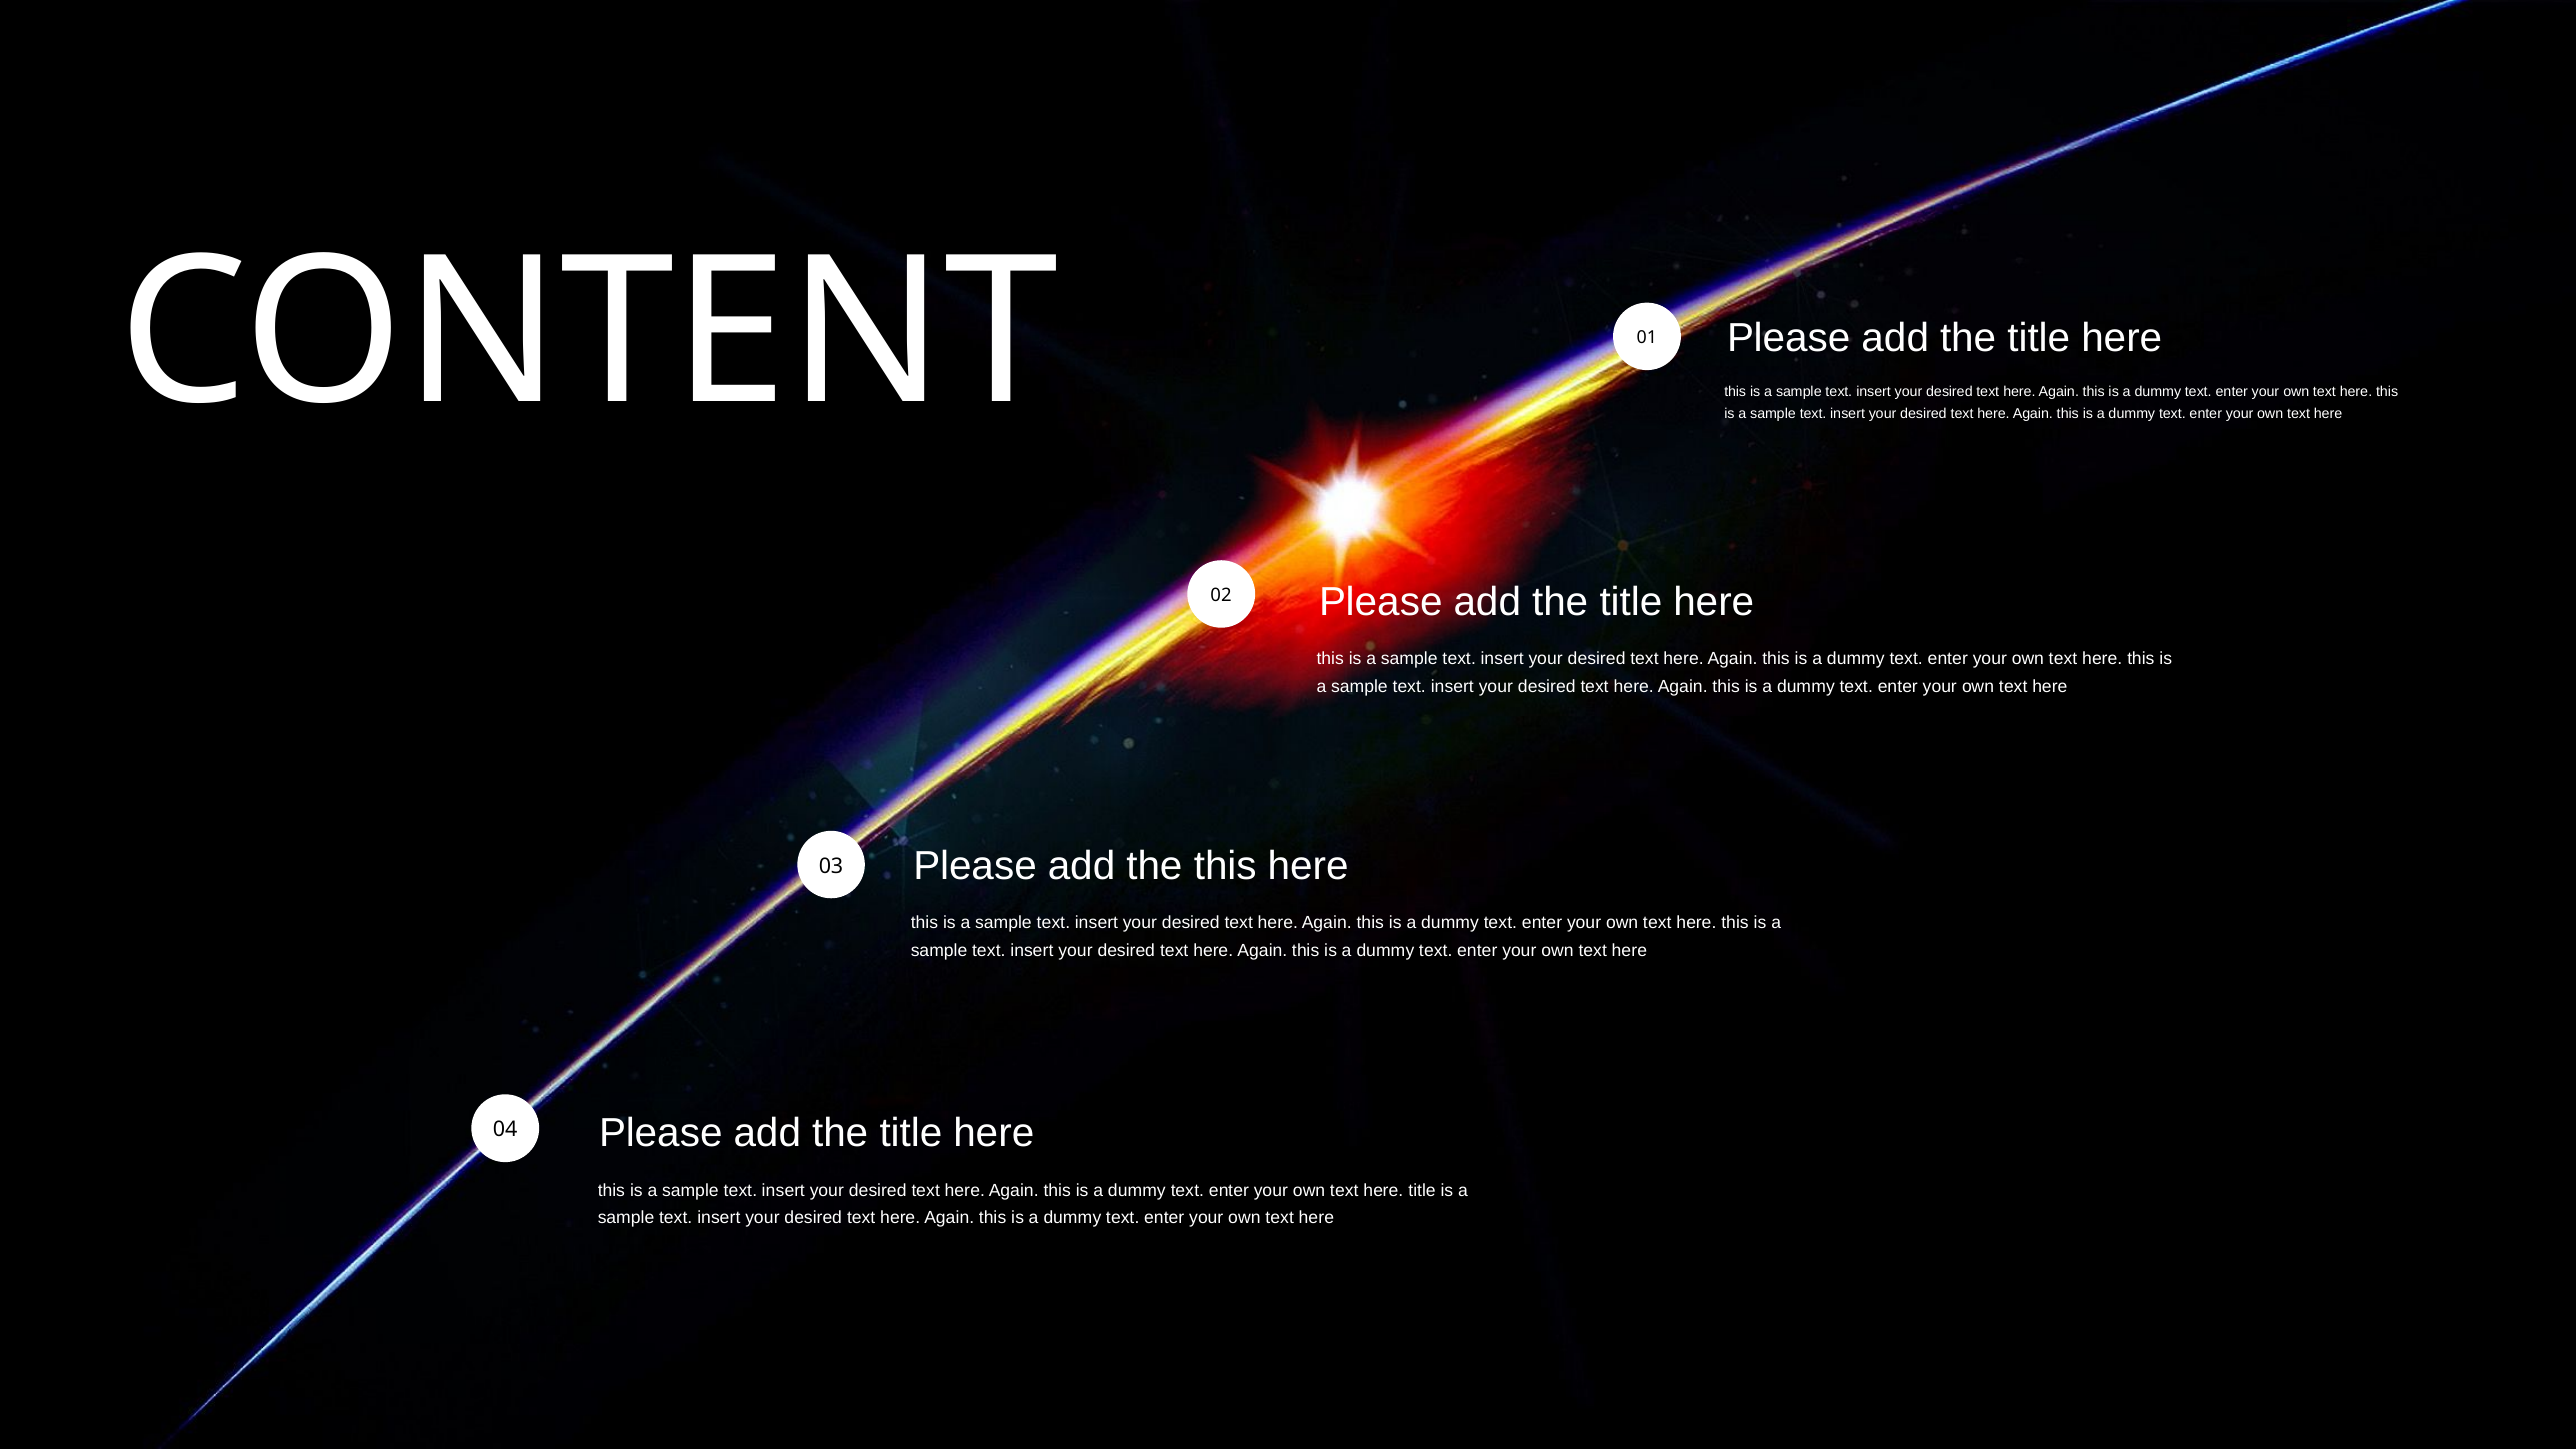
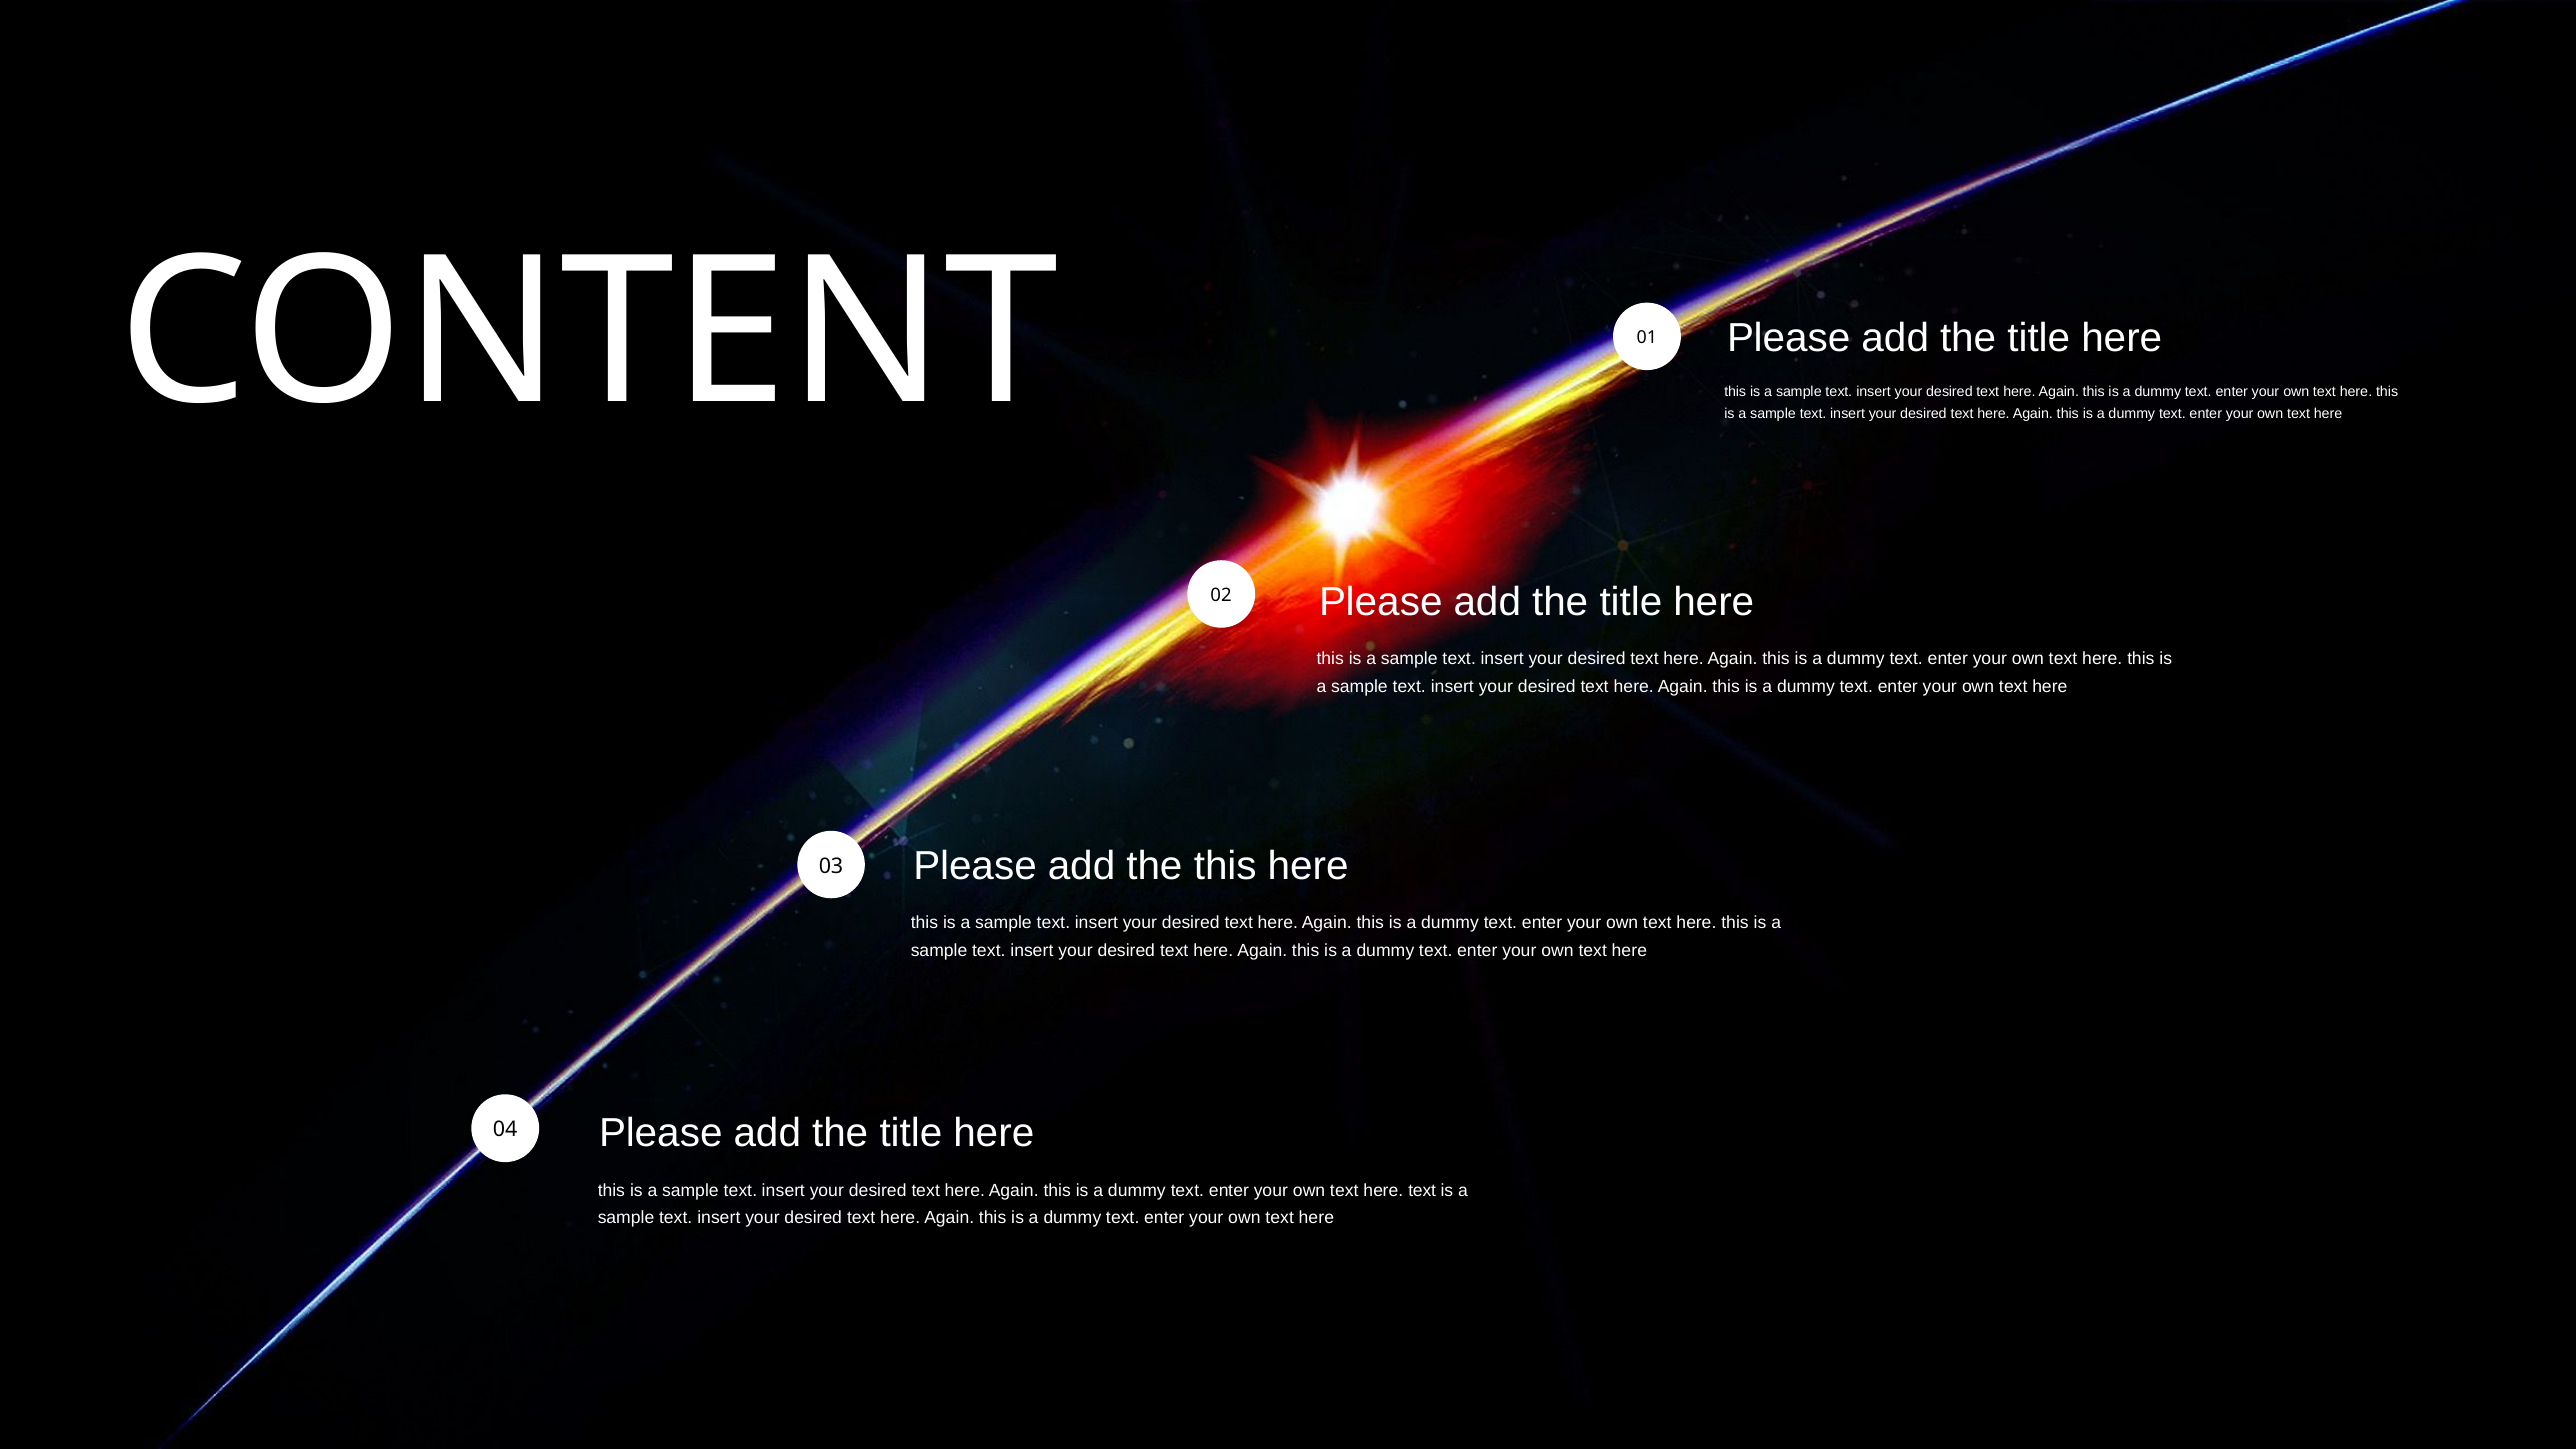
here title: title -> text
